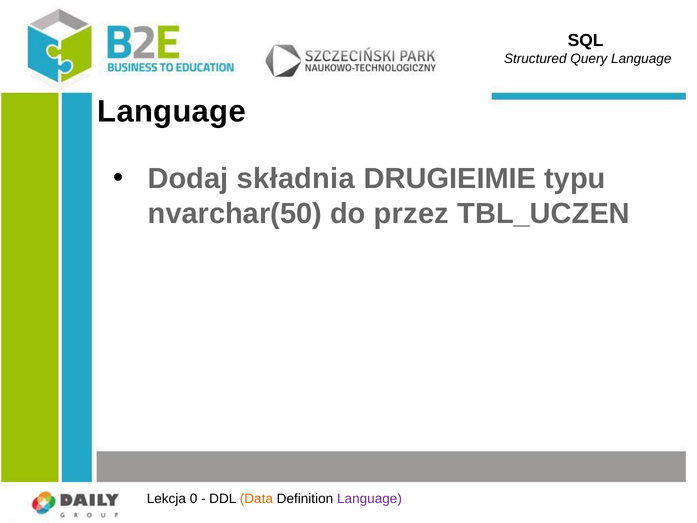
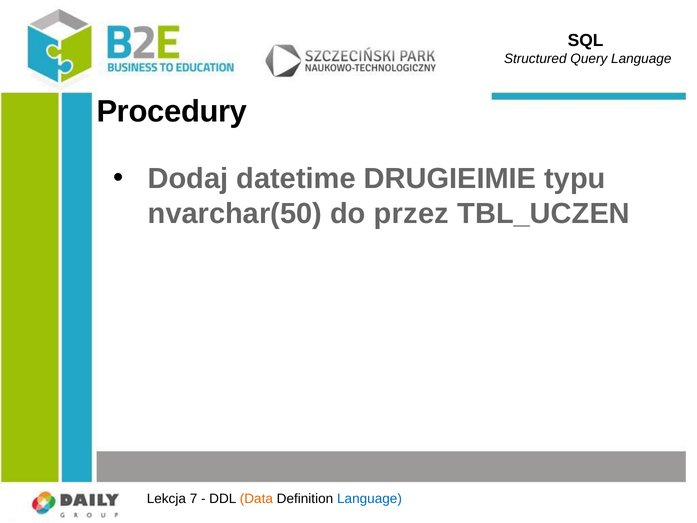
Language at (172, 112): Language -> Procedury
składnia: składnia -> datetime
0: 0 -> 7
Language at (369, 499) colour: purple -> blue
